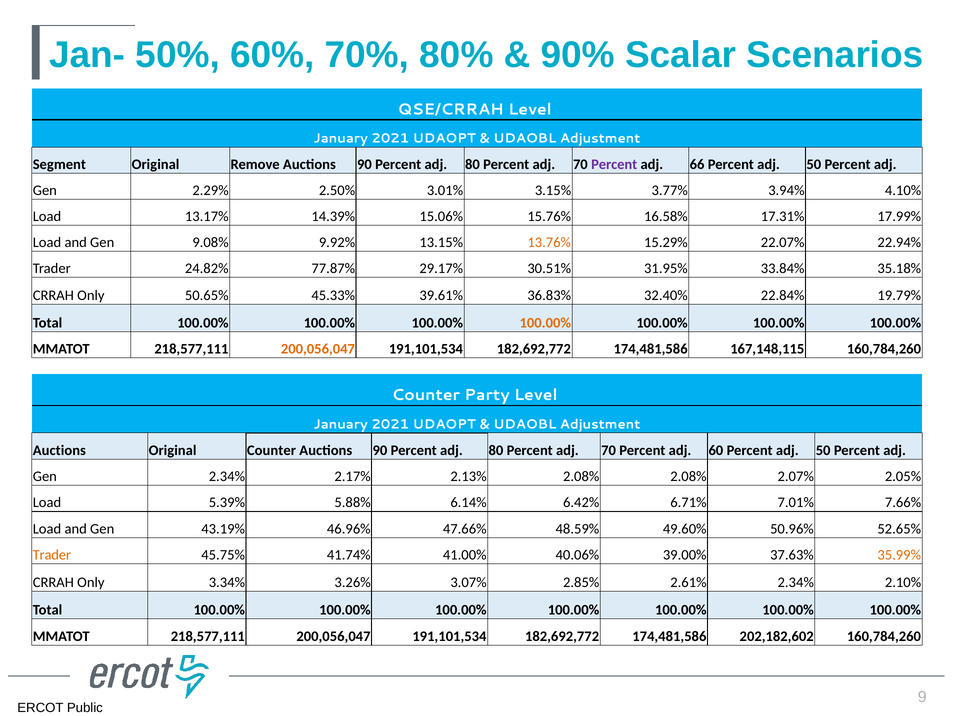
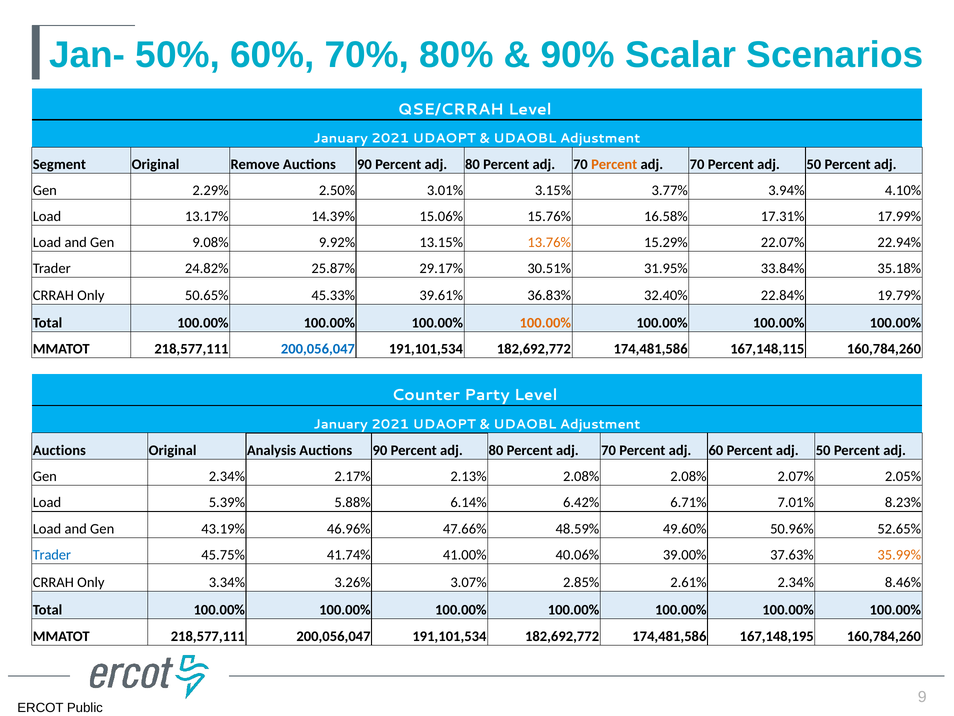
Percent at (614, 164) colour: purple -> orange
66 at (697, 164): 66 -> 70
77.87%: 77.87% -> 25.87%
200,056,047 at (318, 349) colour: orange -> blue
Original Counter: Counter -> Analysis
7.66%: 7.66% -> 8.23%
Trader at (52, 555) colour: orange -> blue
2.10%: 2.10% -> 8.46%
202,182,602: 202,182,602 -> 167,148,195
